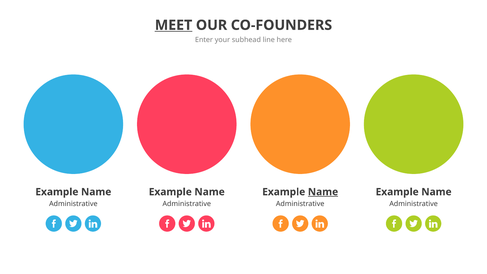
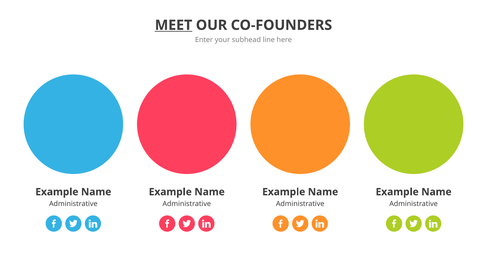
Name at (323, 192) underline: present -> none
